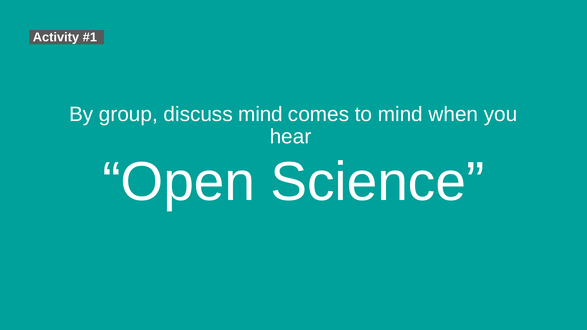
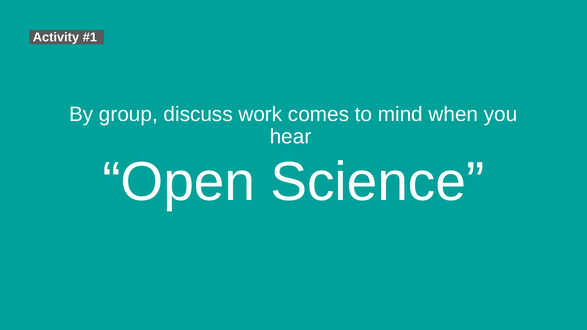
discuss mind: mind -> work
